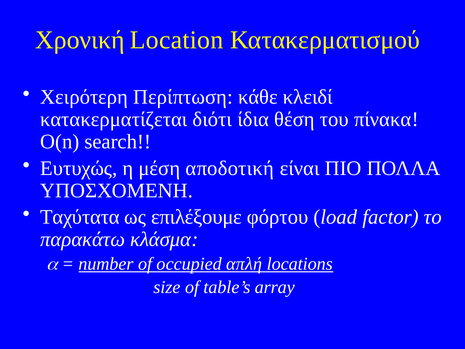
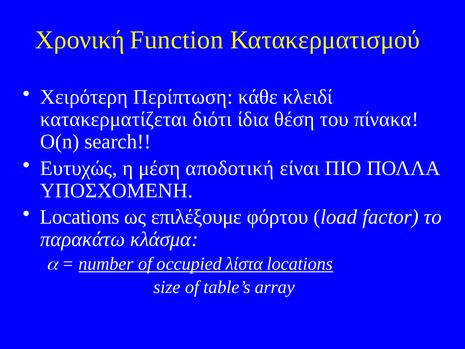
Location: Location -> Function
Ταχύτατα at (80, 217): Ταχύτατα -> Locations
απλή: απλή -> λίστα
